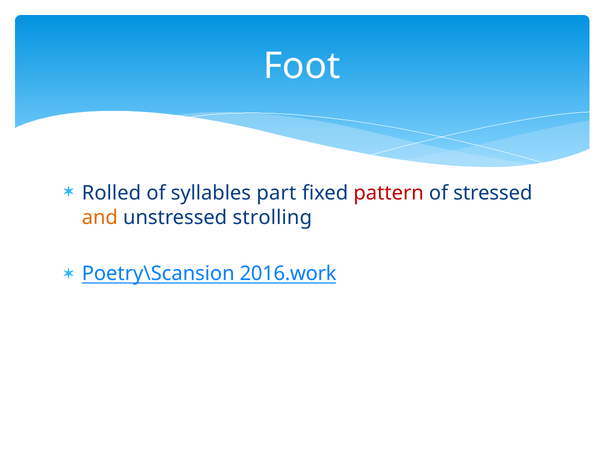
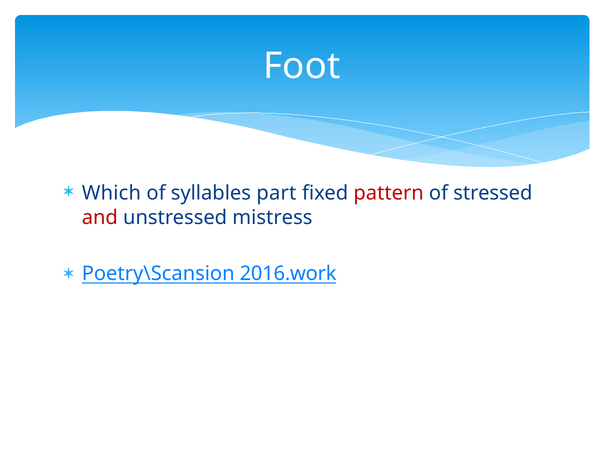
Rolled: Rolled -> Which
and colour: orange -> red
strolling: strolling -> mistress
